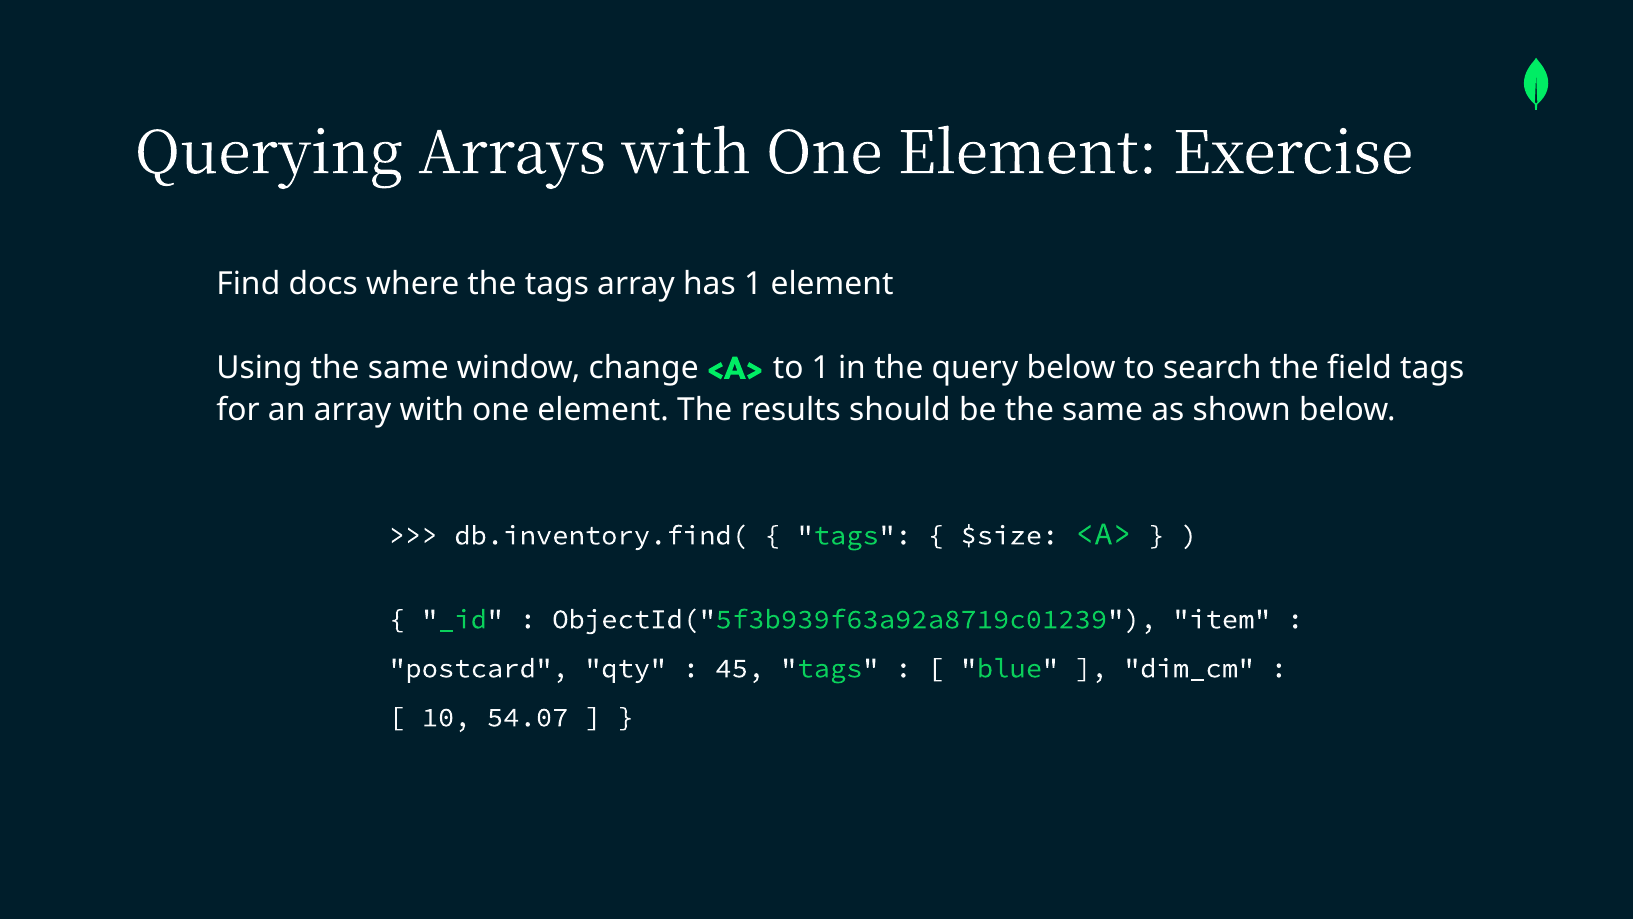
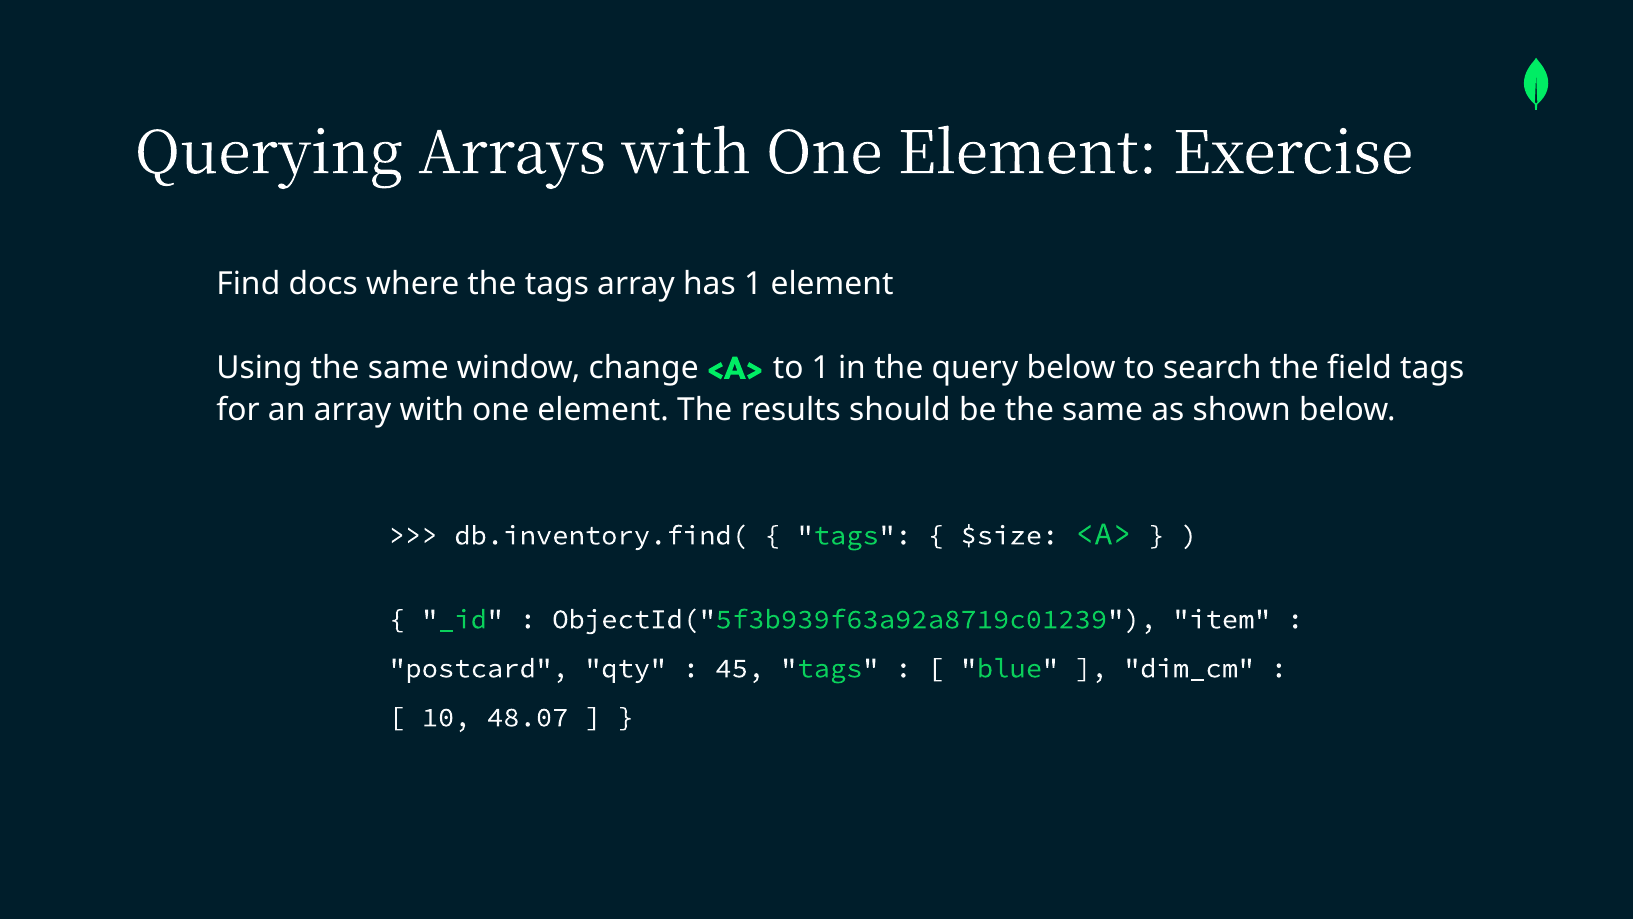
54.07: 54.07 -> 48.07
